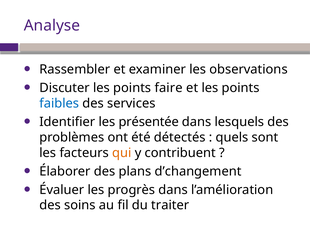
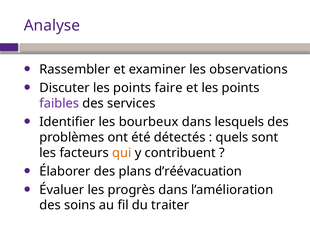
faibles colour: blue -> purple
présentée: présentée -> bourbeux
d’changement: d’changement -> d’réévacuation
